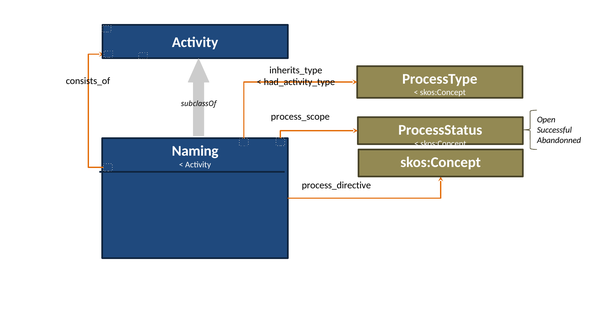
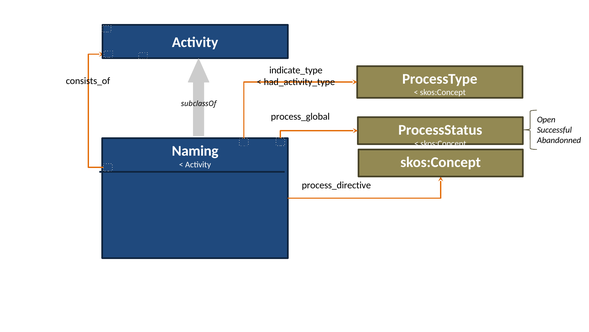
inherits_type: inherits_type -> indicate_type
process_scope: process_scope -> process_global
